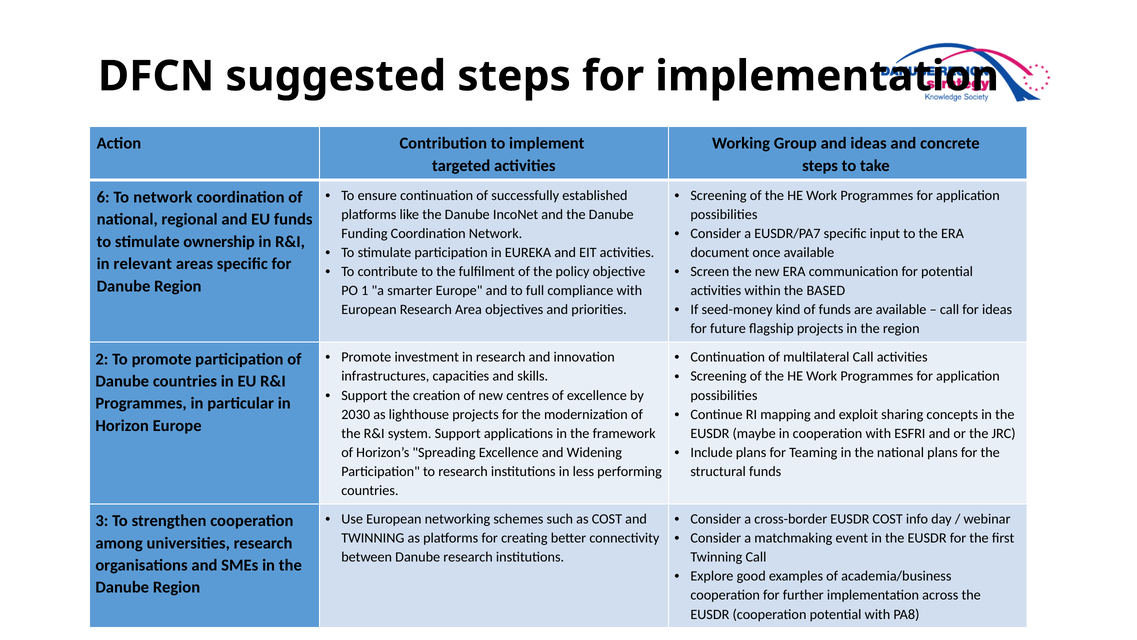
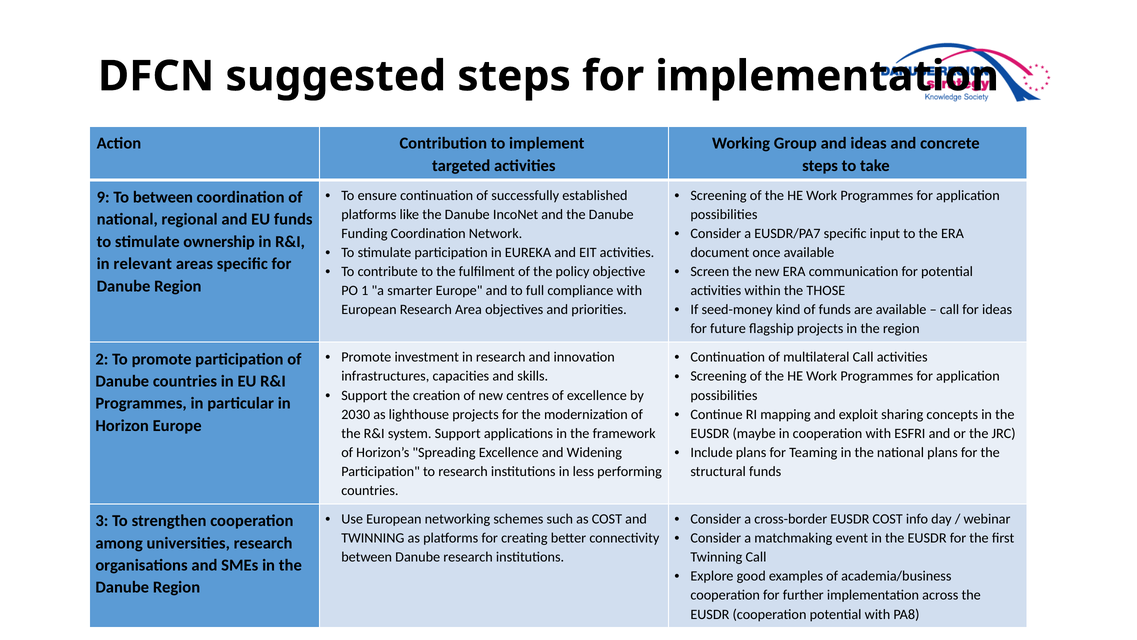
6: 6 -> 9
To network: network -> between
BASED: BASED -> THOSE
